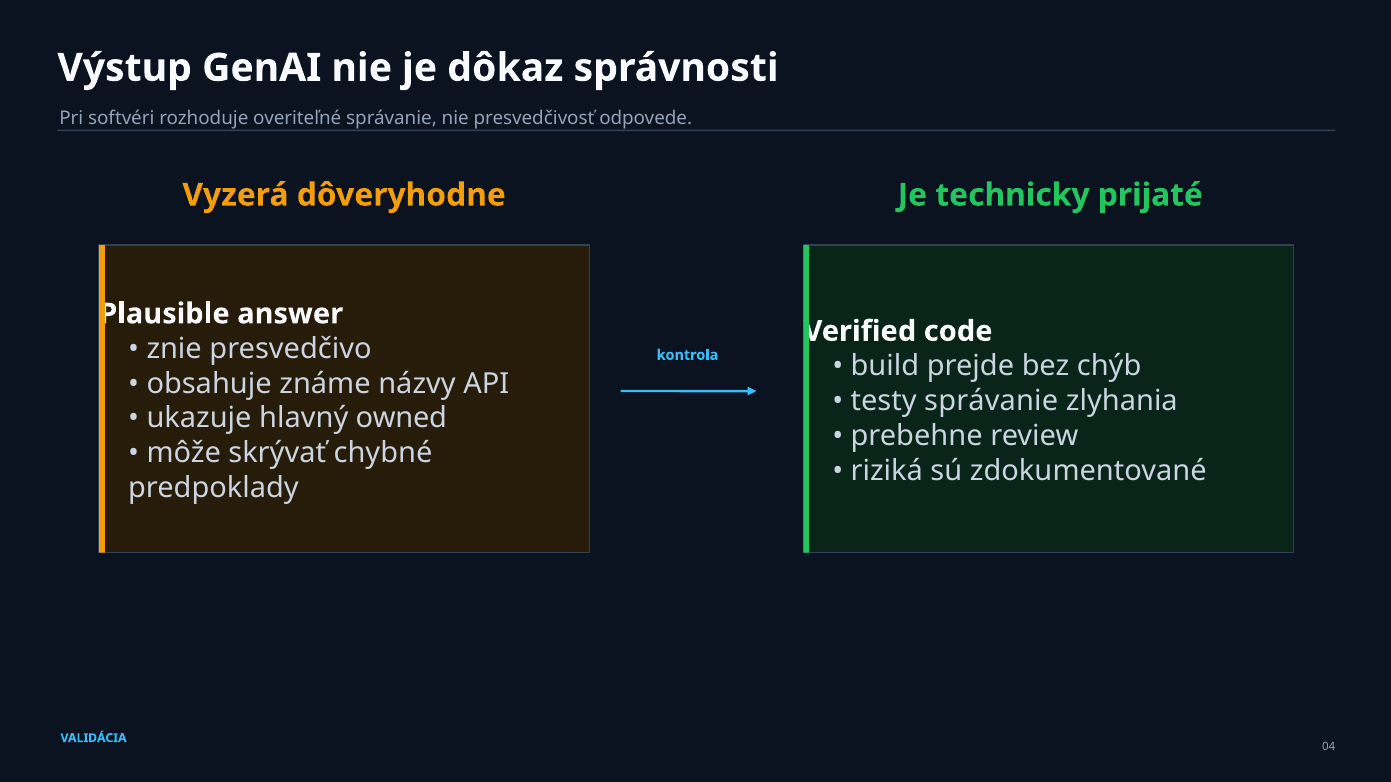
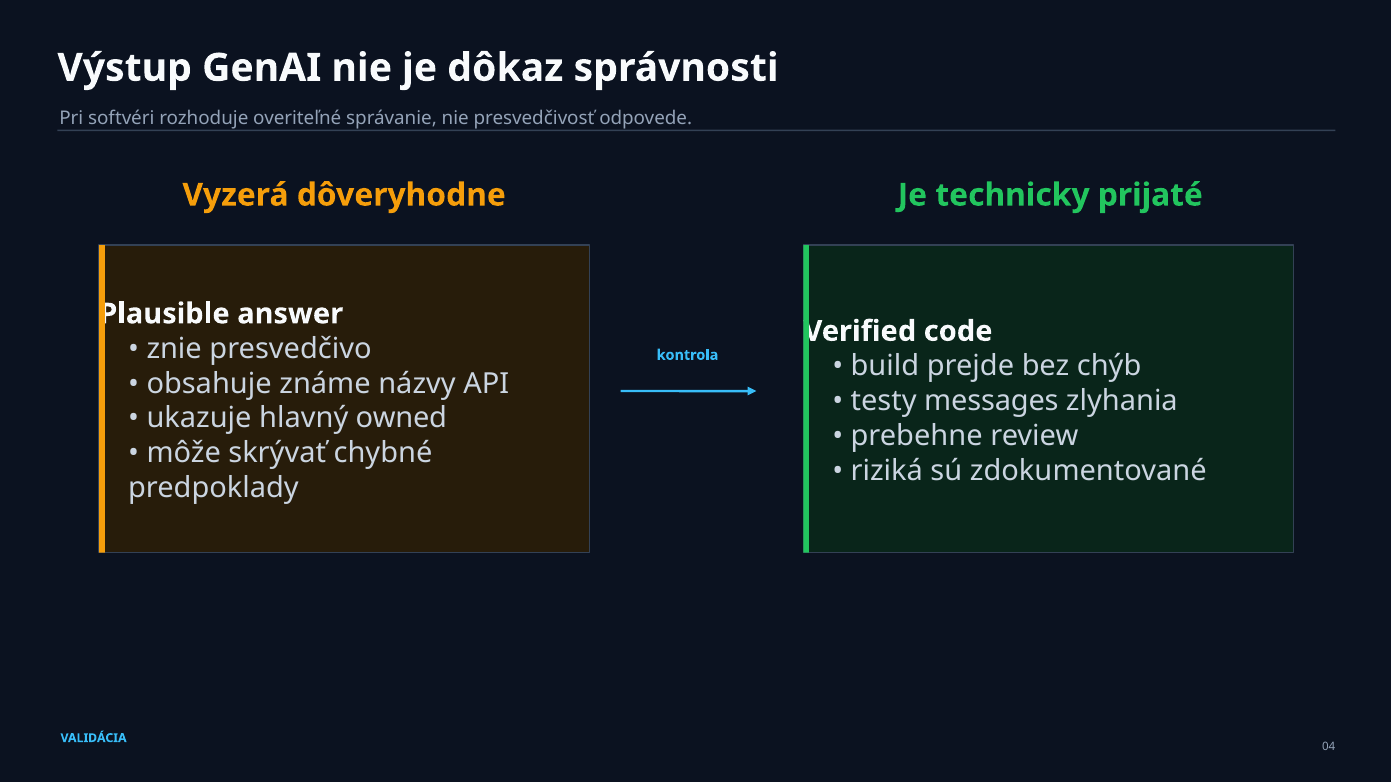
testy správanie: správanie -> messages
